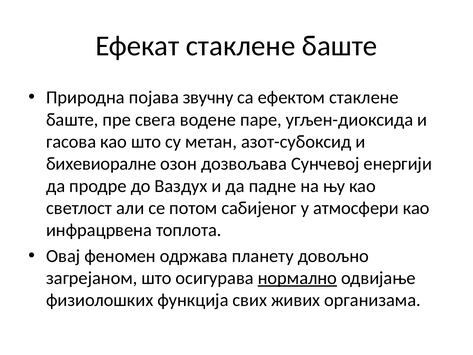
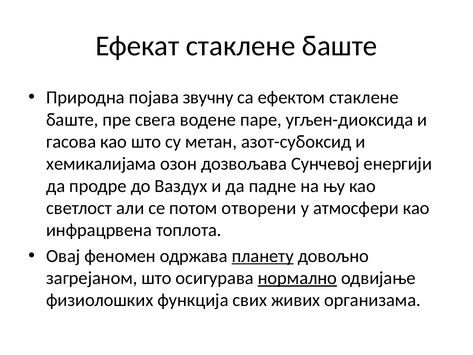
бихевиоралне: бихевиоралне -> хемикалијама
сабијеног: сабијеног -> отворени
планету underline: none -> present
